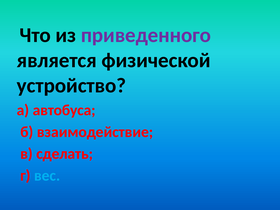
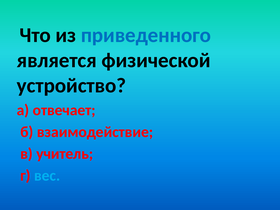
приведенного colour: purple -> blue
автобуса: автобуса -> отвечает
сделать: сделать -> учитель
